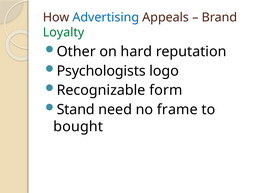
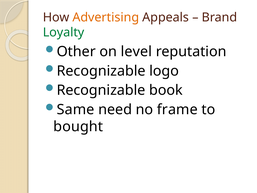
Advertising colour: blue -> orange
hard: hard -> level
Psychologists at (101, 71): Psychologists -> Recognizable
form: form -> book
Stand: Stand -> Same
